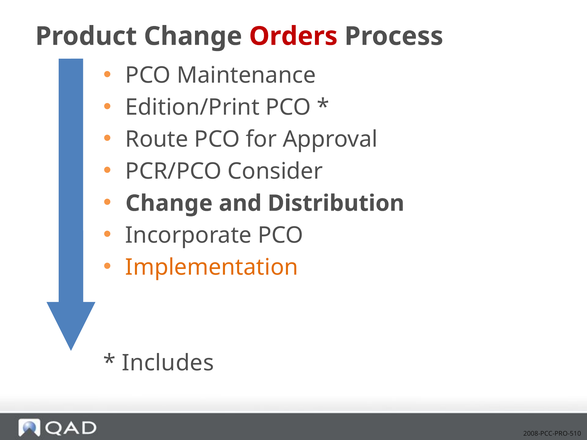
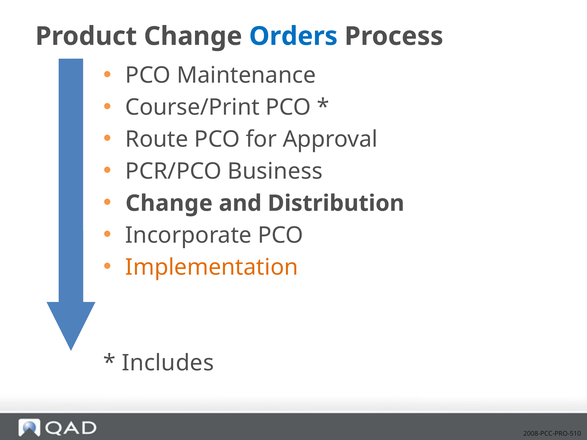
Orders colour: red -> blue
Edition/Print: Edition/Print -> Course/Print
Consider: Consider -> Business
